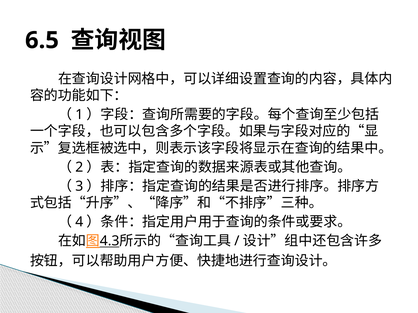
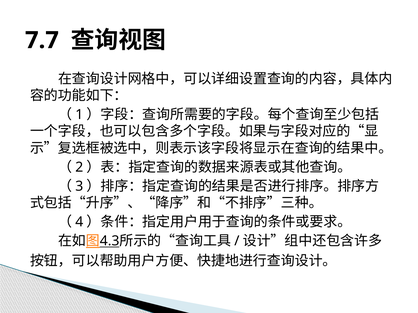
6.5: 6.5 -> 7.7
